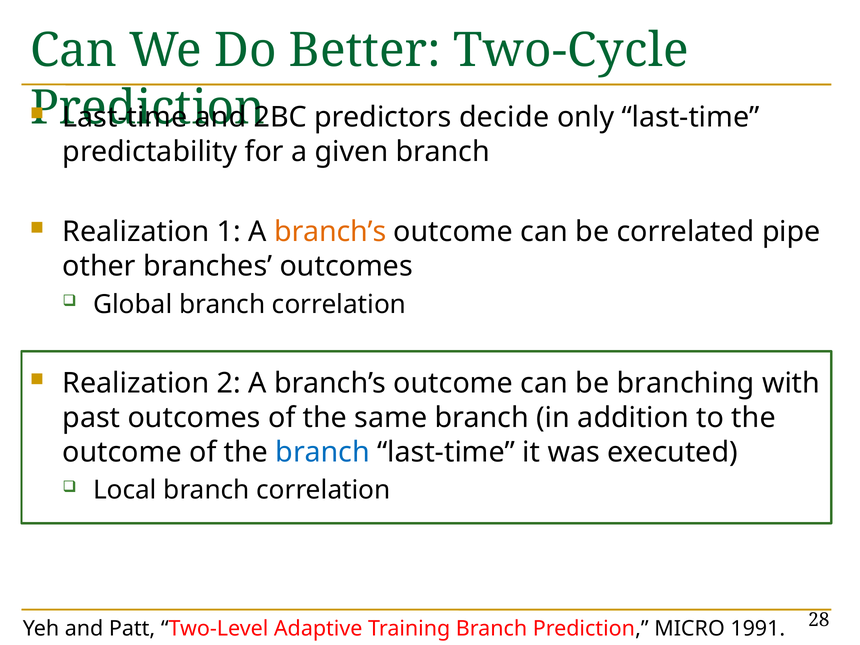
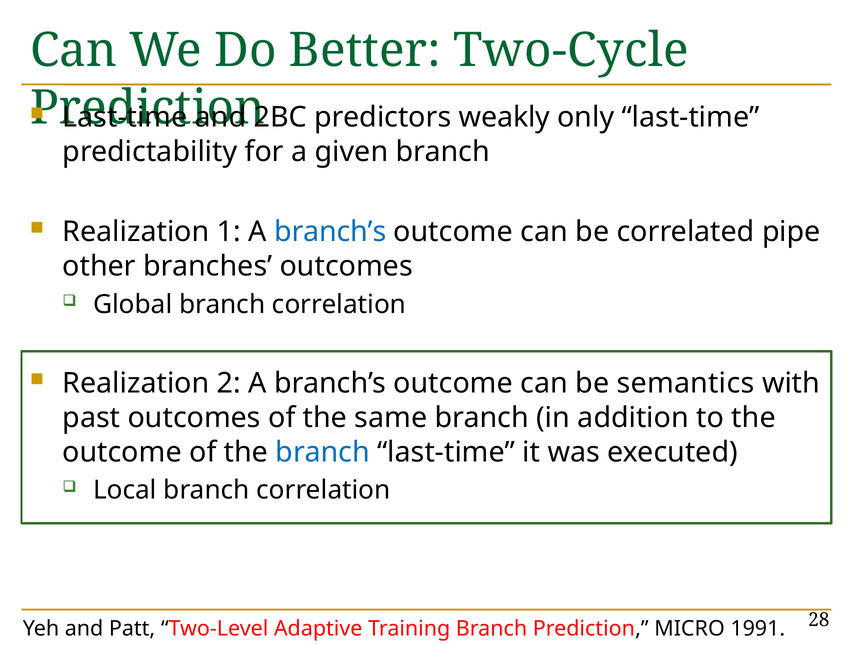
decide: decide -> weakly
branch’s at (330, 232) colour: orange -> blue
branching: branching -> semantics
